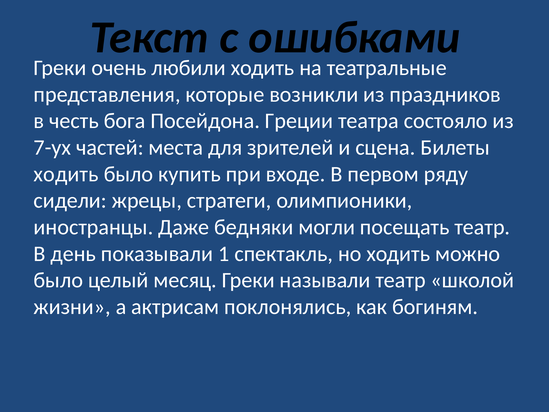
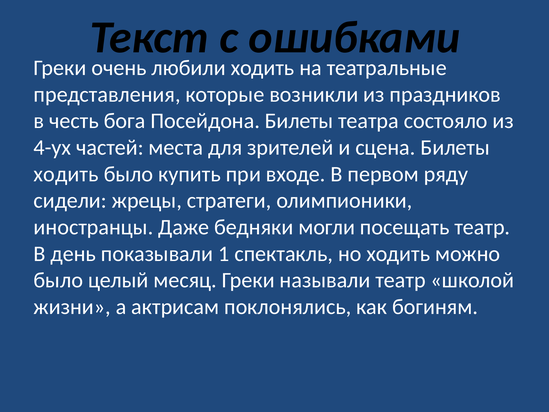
Посейдона Греции: Греции -> Билеты
7-ух: 7-ух -> 4-ух
